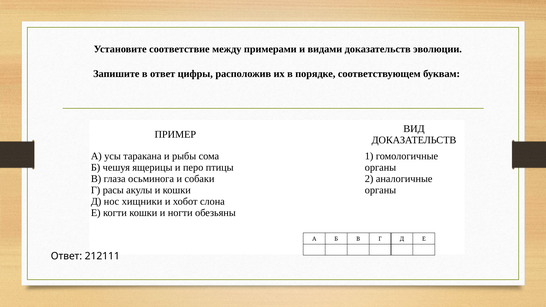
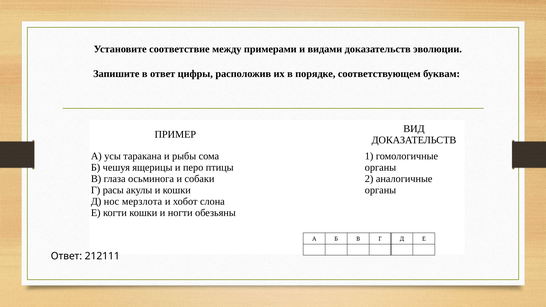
хищники: хищники -> мерзлота
